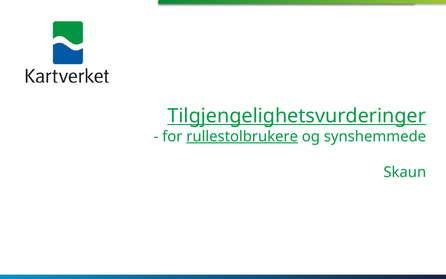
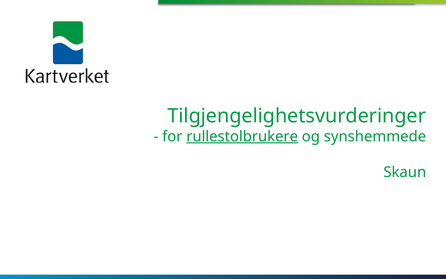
Tilgjengelighetsvurderinger underline: present -> none
